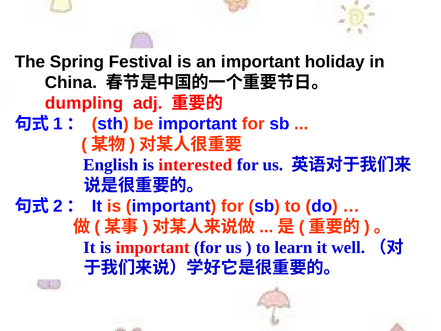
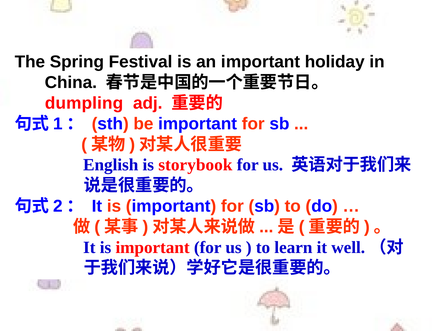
interested: interested -> storybook
